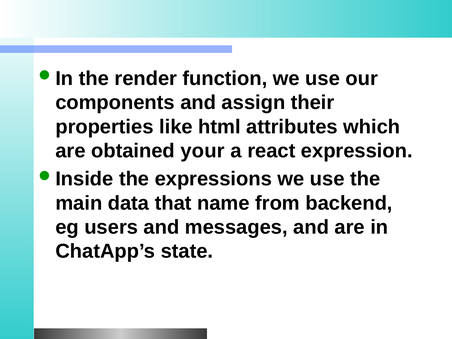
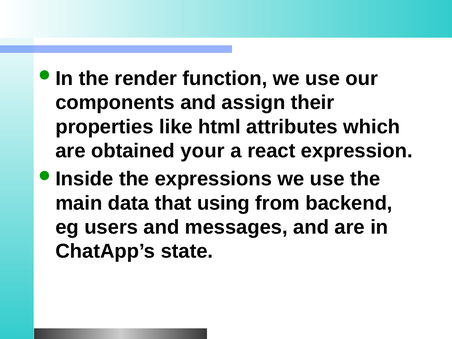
name: name -> using
